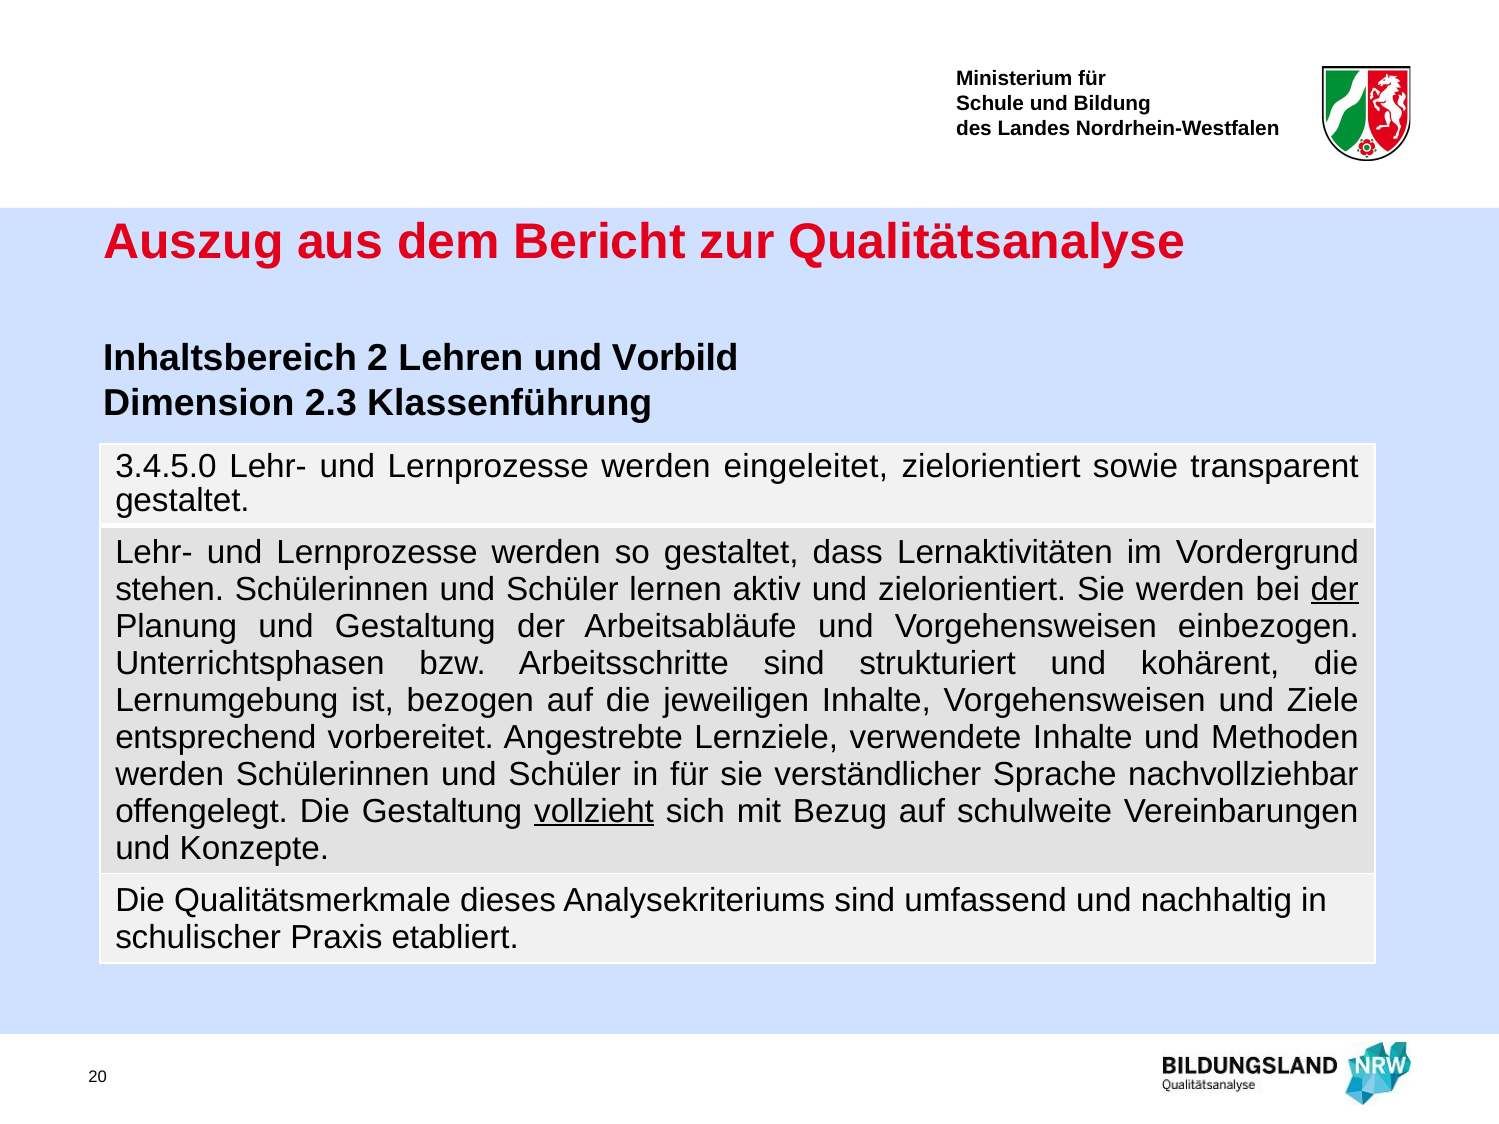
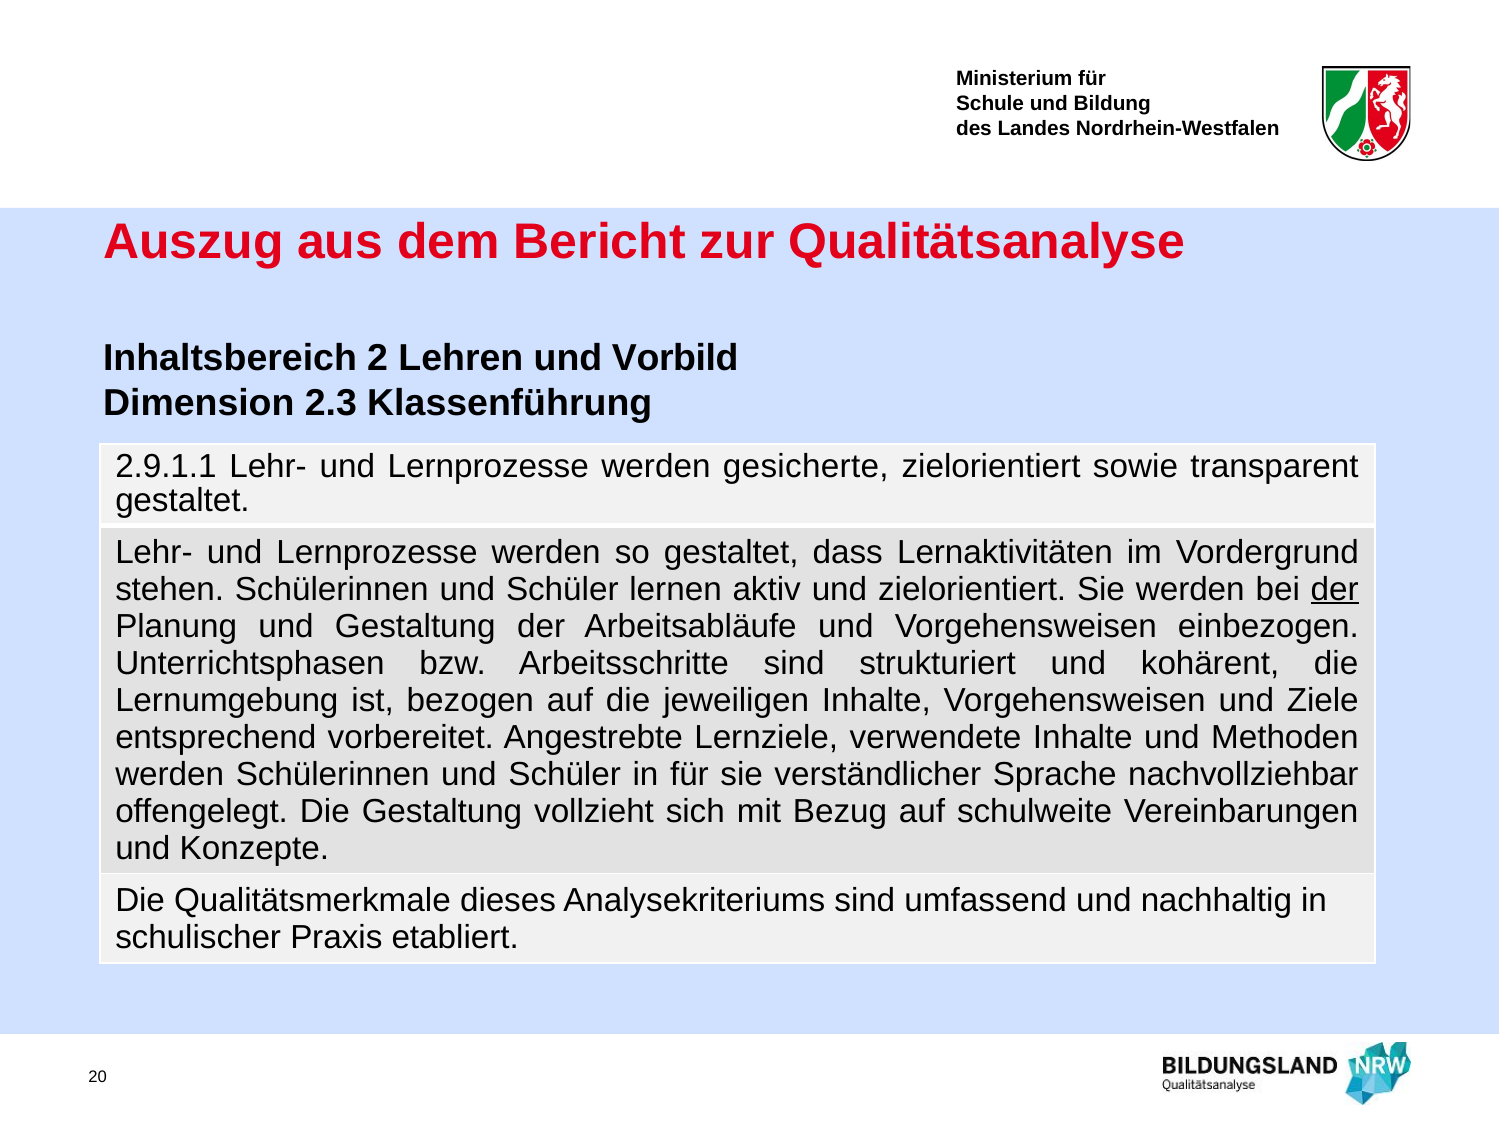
3.4.5.0: 3.4.5.0 -> 2.9.1.1
eingeleitet: eingeleitet -> gesicherte
vollzieht underline: present -> none
